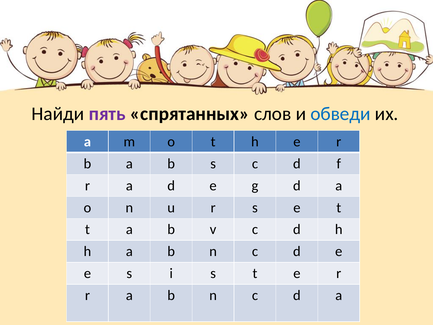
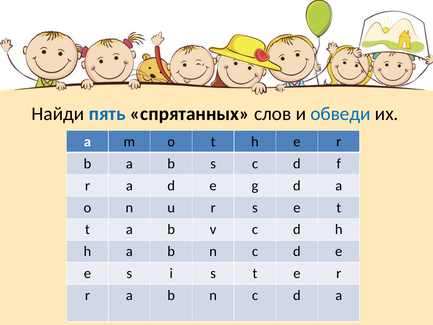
пять colour: purple -> blue
